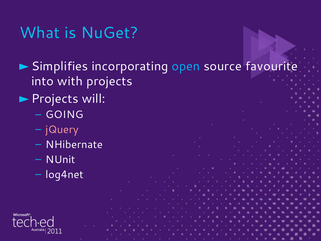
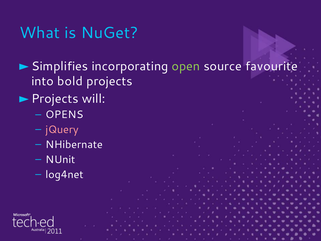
open colour: light blue -> light green
with: with -> bold
GOING: GOING -> OPENS
